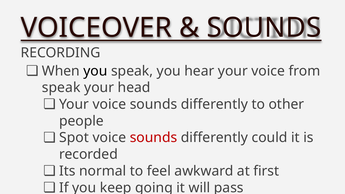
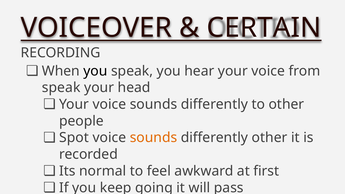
SOUNDS at (264, 28): SOUNDS -> CERTAIN
sounds at (153, 138) colour: red -> orange
differently could: could -> other
